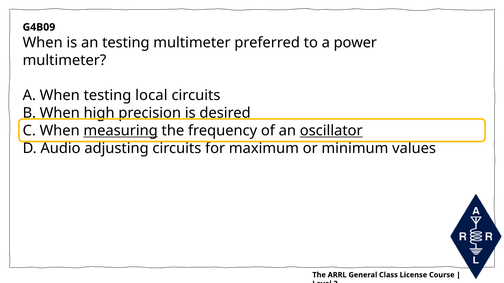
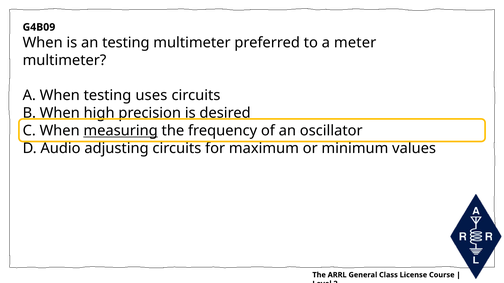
power: power -> meter
local: local -> uses
oscillator underline: present -> none
